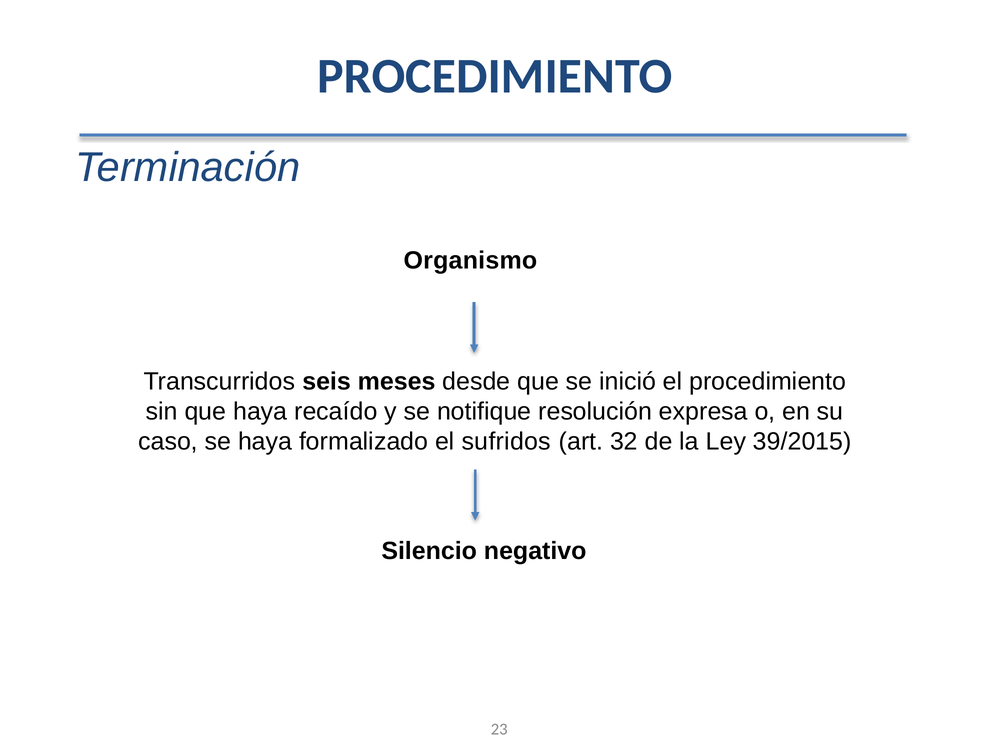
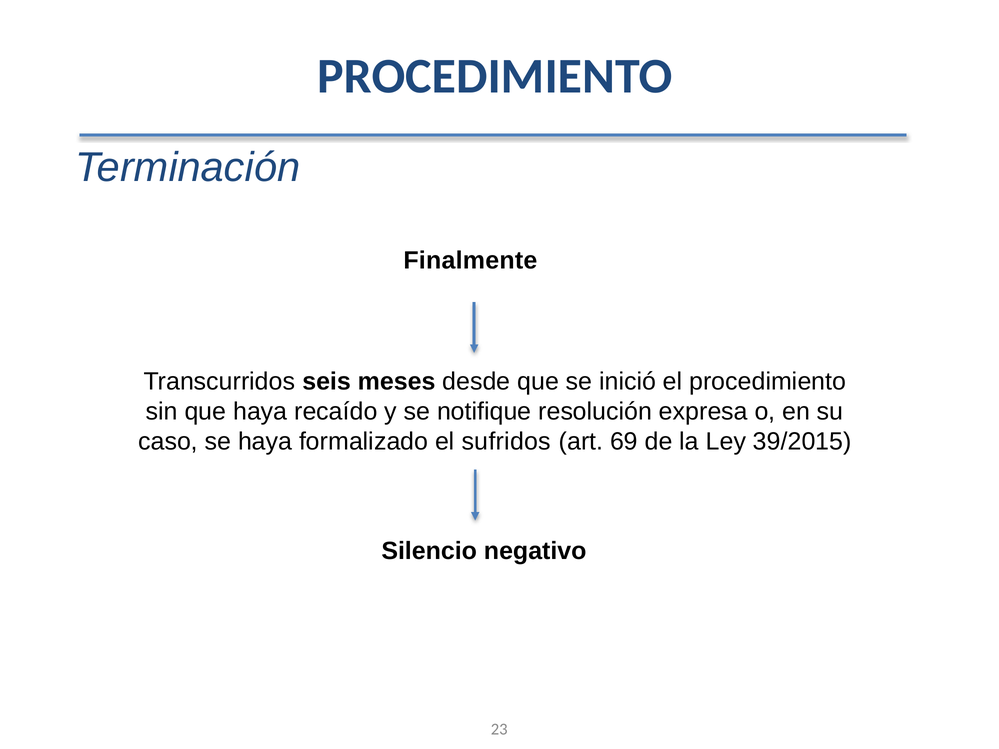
Organismo: Organismo -> Finalmente
32: 32 -> 69
